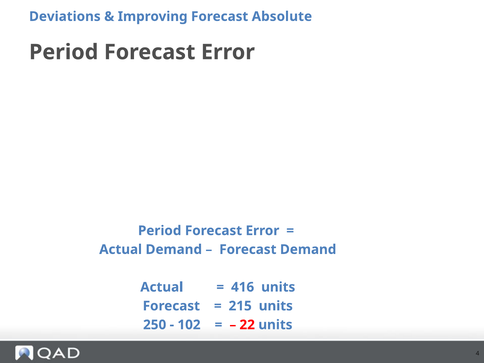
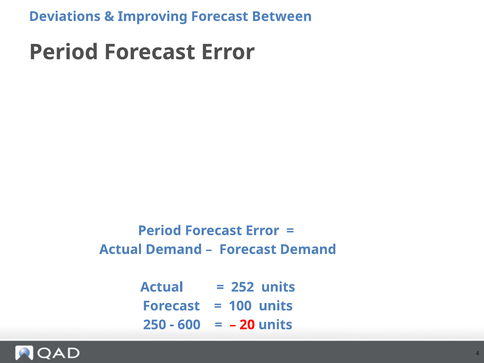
Absolute: Absolute -> Between
416: 416 -> 252
215: 215 -> 100
102: 102 -> 600
22: 22 -> 20
